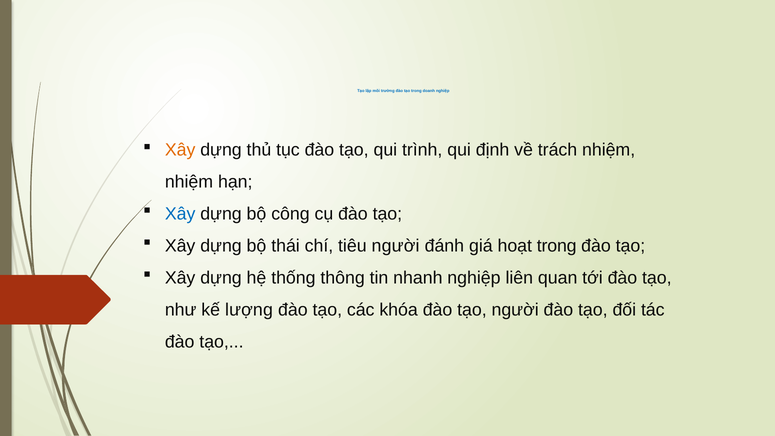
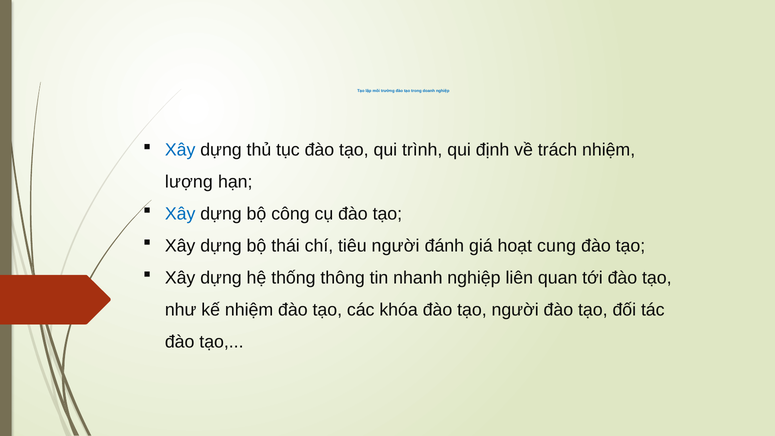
Xây at (180, 150) colour: orange -> blue
nhiệm at (189, 182): nhiệm -> lượng
hoạt trong: trong -> cung
kế lượng: lượng -> nhiệm
